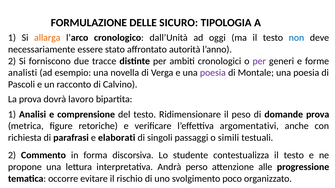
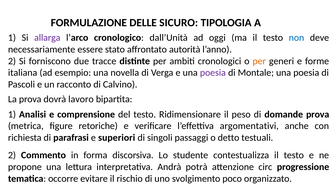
allarga colour: orange -> purple
per at (259, 61) colour: purple -> orange
analisti: analisti -> italiana
elaborati: elaborati -> superiori
simili: simili -> detto
perso: perso -> potrà
alle: alle -> circ
